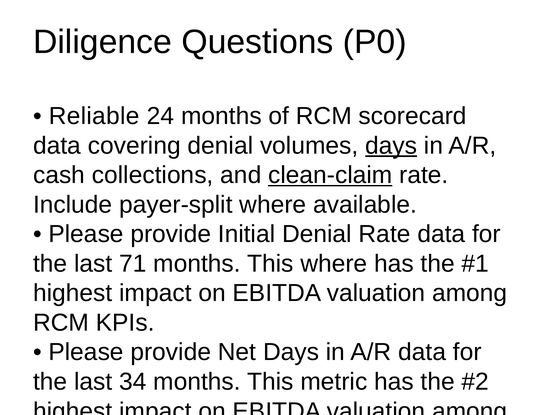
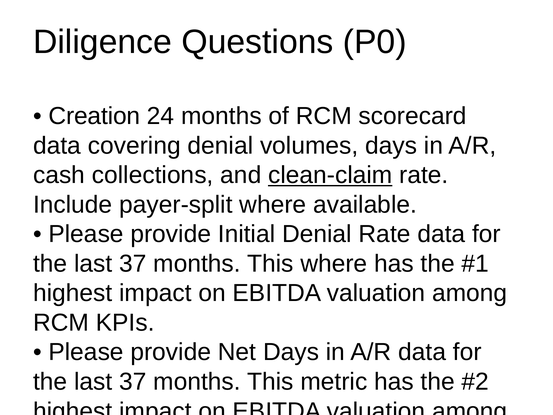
Reliable: Reliable -> Creation
days at (391, 145) underline: present -> none
71 at (133, 263): 71 -> 37
34 at (133, 381): 34 -> 37
